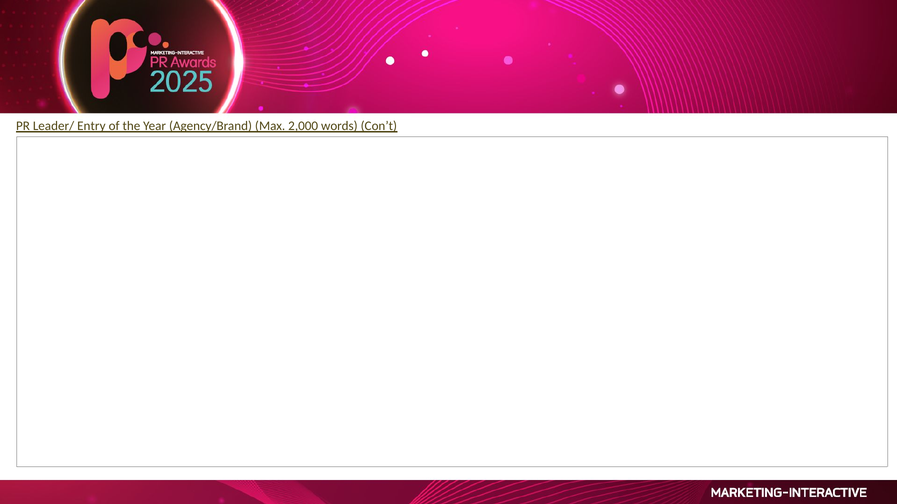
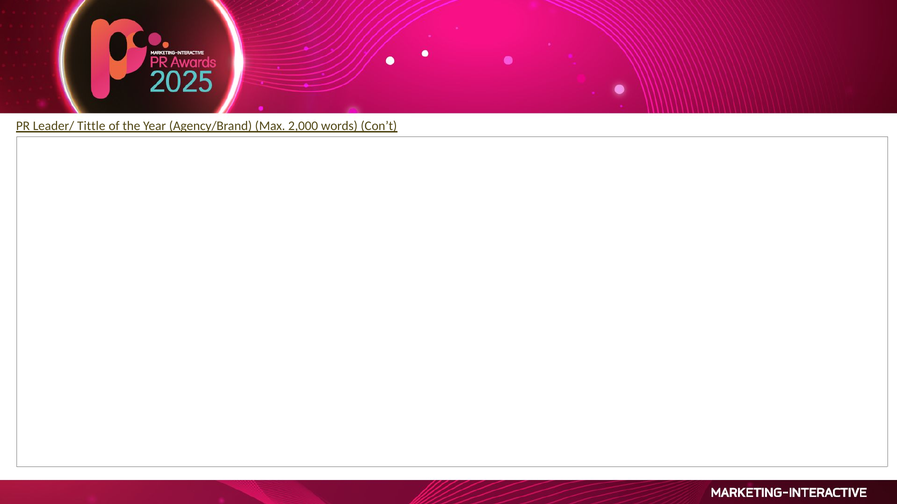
Entry: Entry -> Tittle
